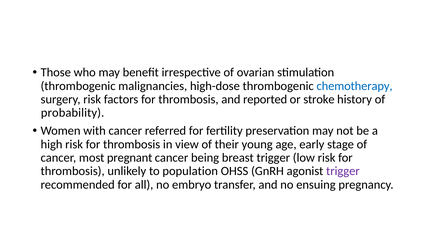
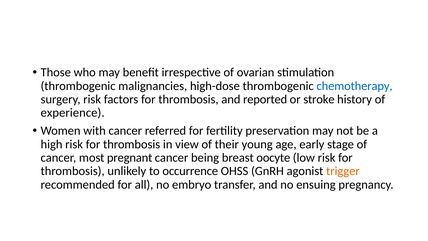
probability: probability -> experience
breast trigger: trigger -> oocyte
population: population -> occurrence
trigger at (343, 171) colour: purple -> orange
